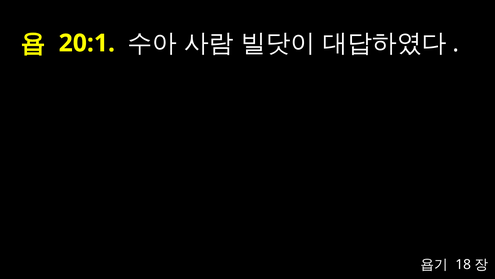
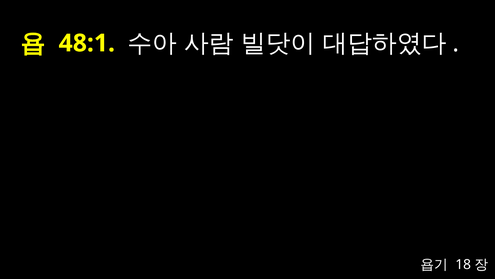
20:1: 20:1 -> 48:1
